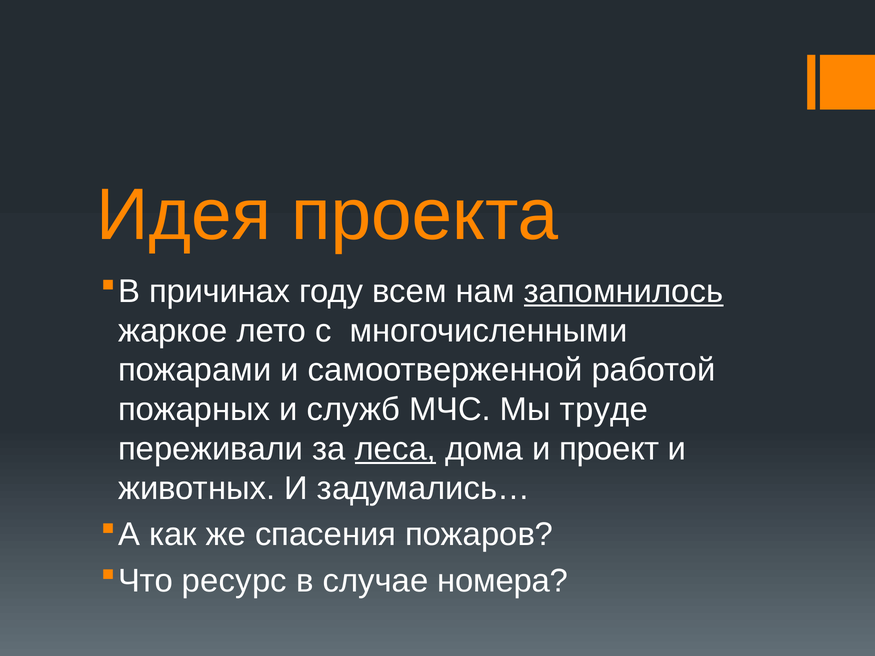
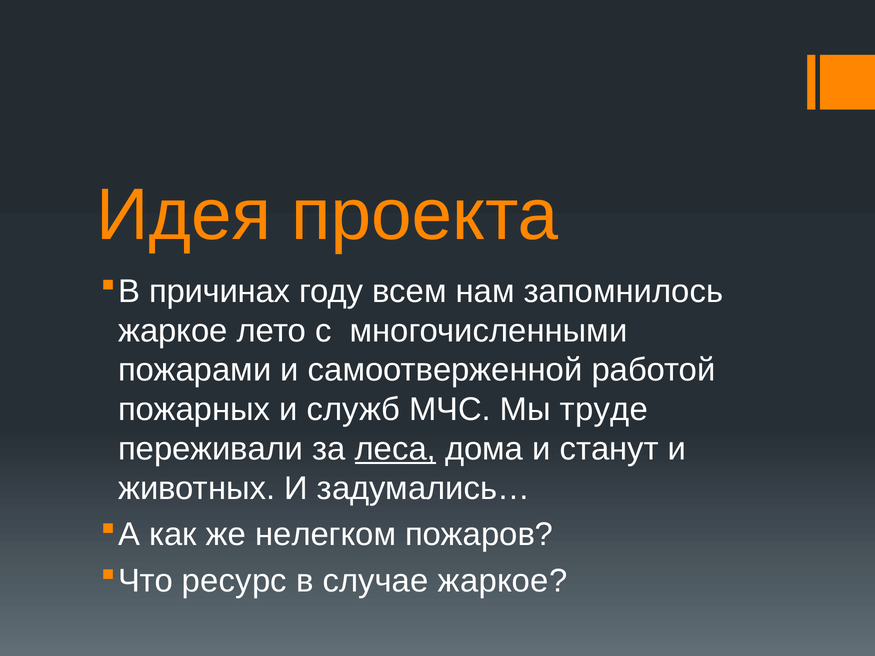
запомнилось underline: present -> none
проект: проект -> станут
спасения: спасения -> нелегком
случае номера: номера -> жаркое
